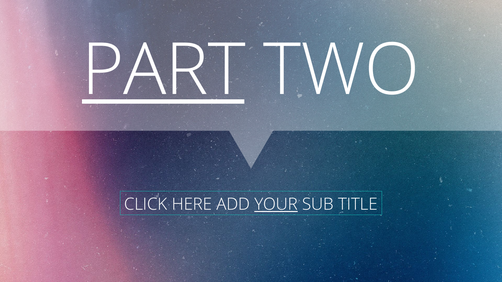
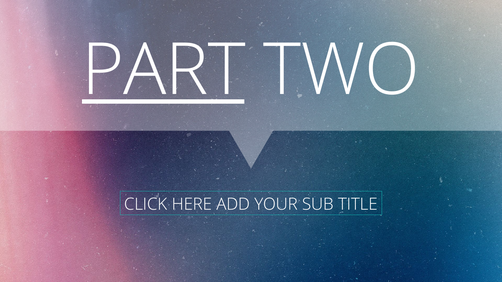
YOUR underline: present -> none
